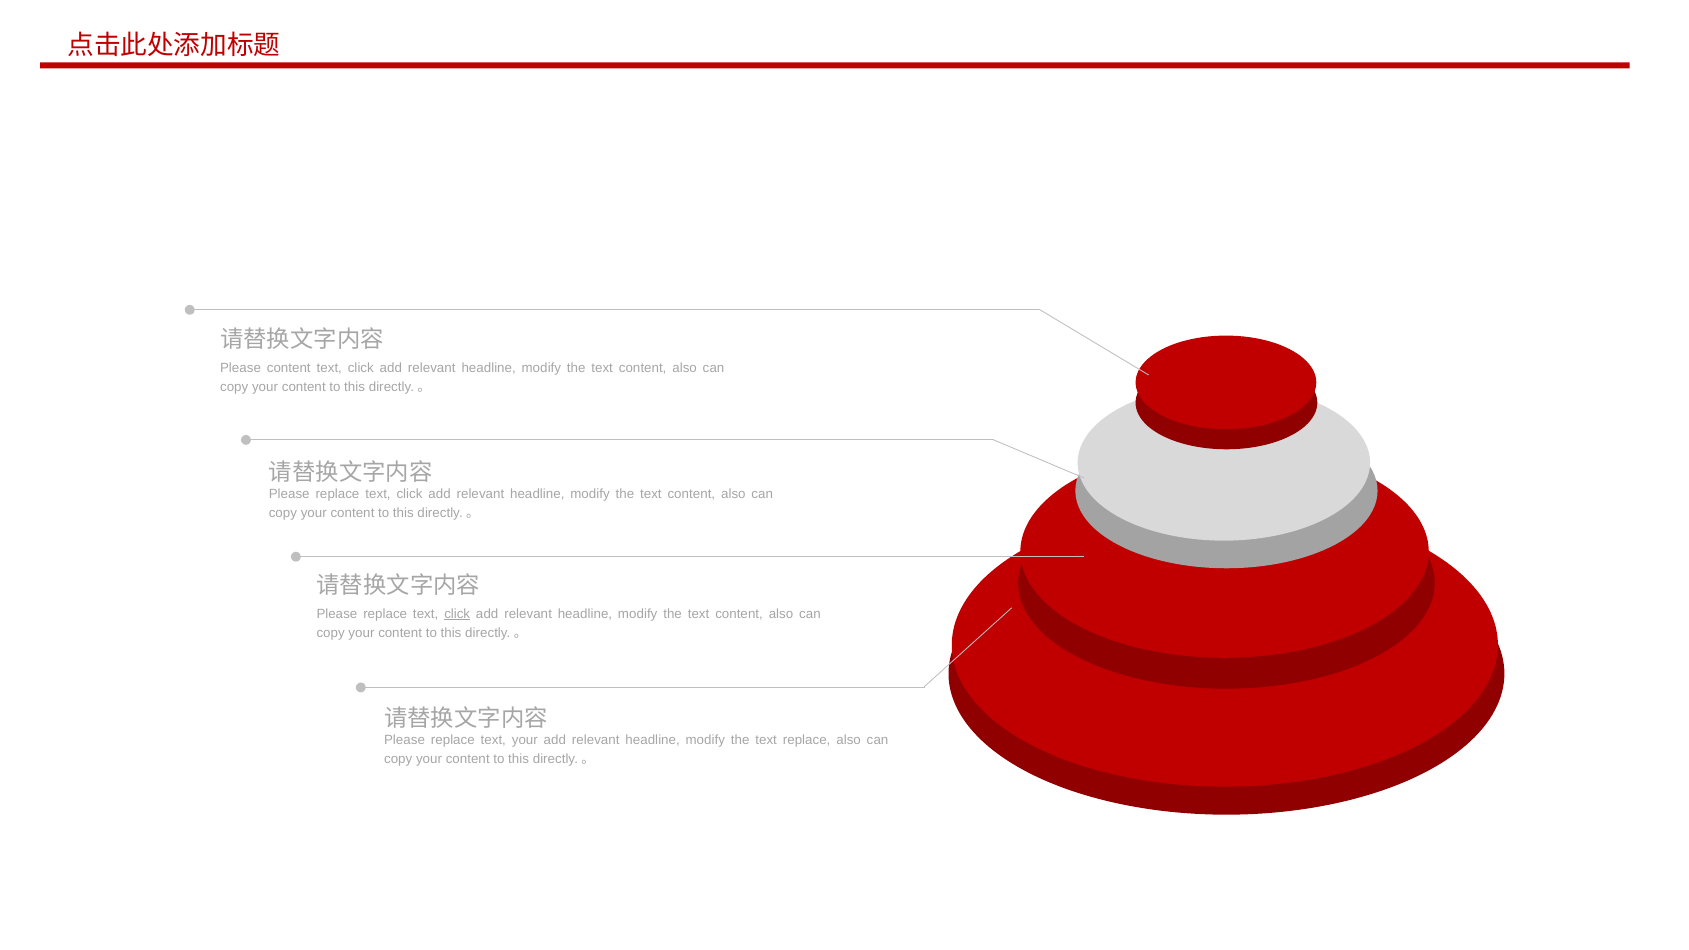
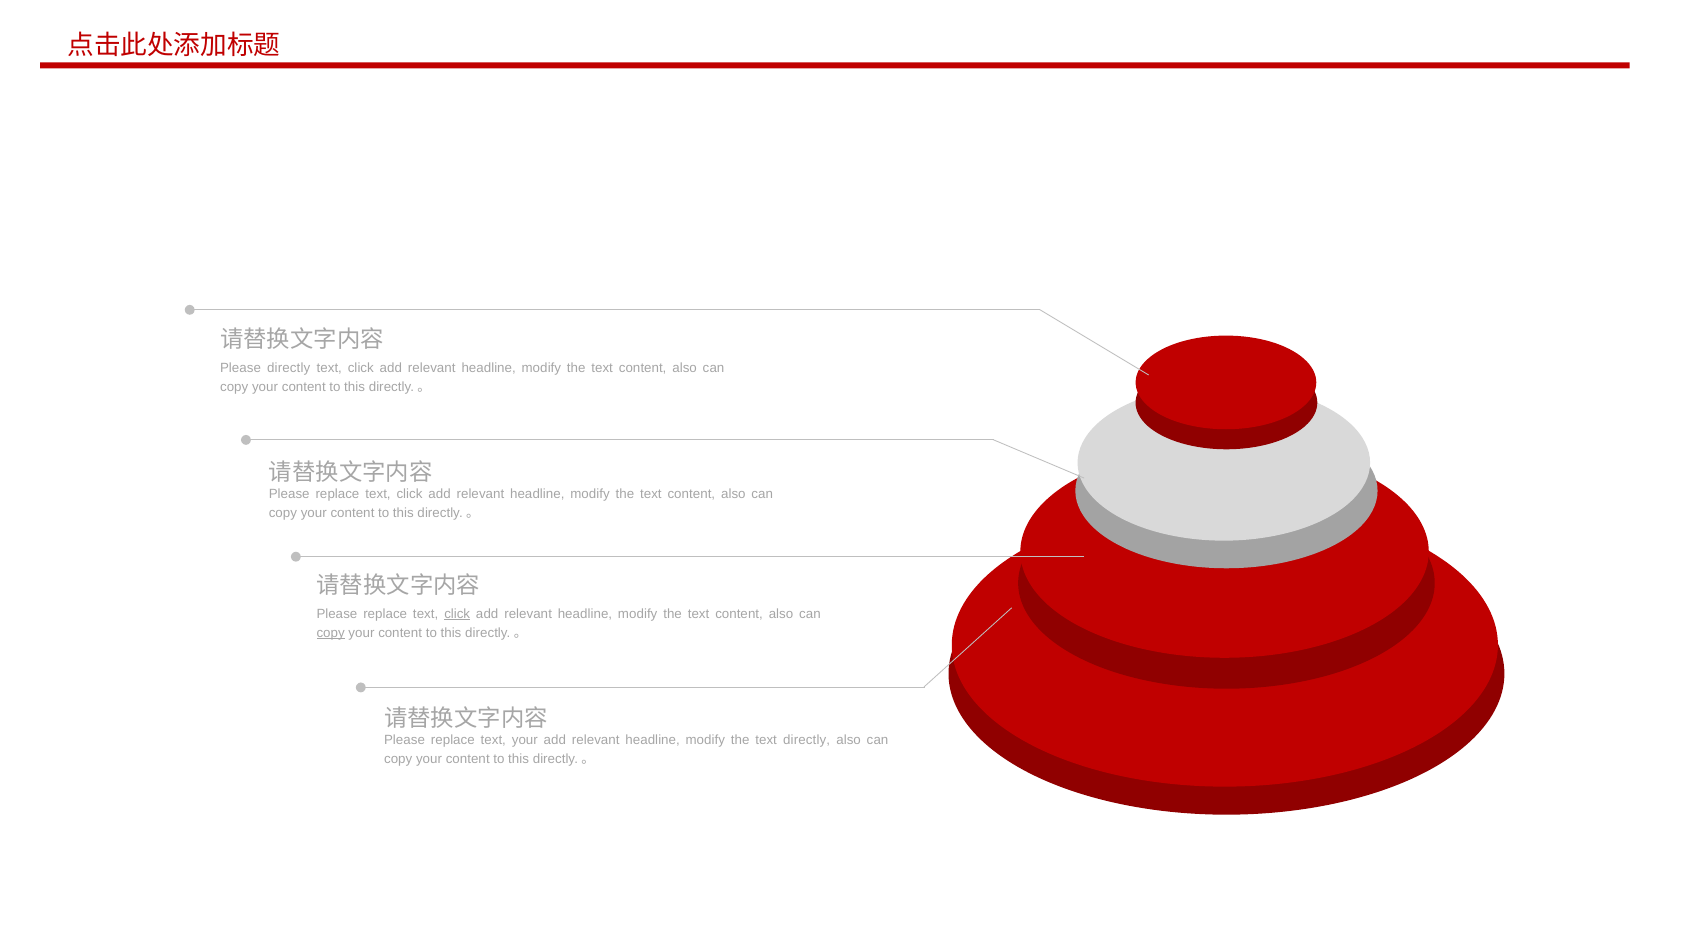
Please content: content -> directly
copy at (331, 633) underline: none -> present
text replace: replace -> directly
